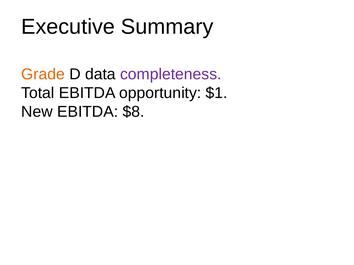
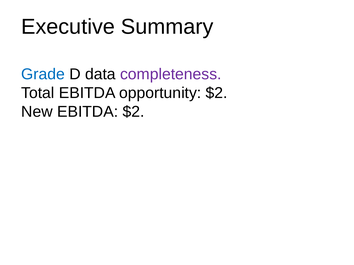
Grade colour: orange -> blue
opportunity $1: $1 -> $2
EBITDA $8: $8 -> $2
